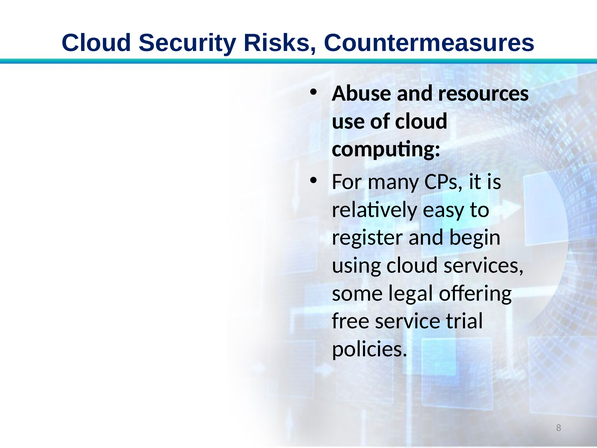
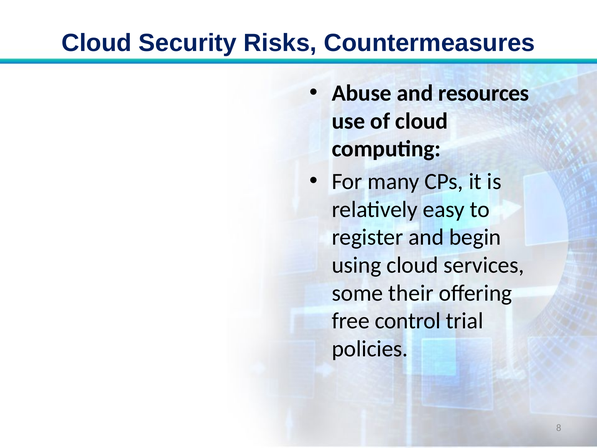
legal: legal -> their
service: service -> control
